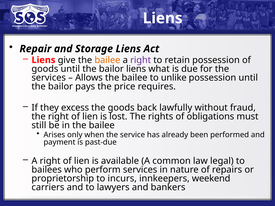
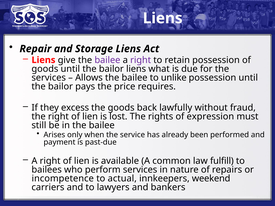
bailee at (107, 60) colour: orange -> purple
obligations: obligations -> expression
legal: legal -> fulfill
proprietorship: proprietorship -> incompetence
incurs: incurs -> actual
